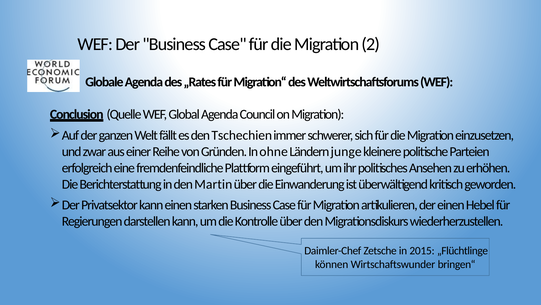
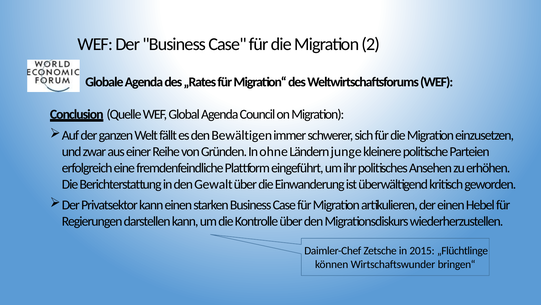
Tschechien: Tschechien -> Bewältigen
Martin: Martin -> Gewalt
